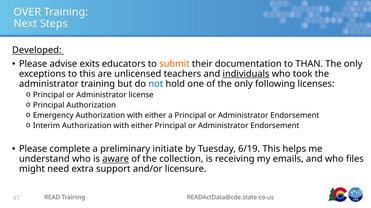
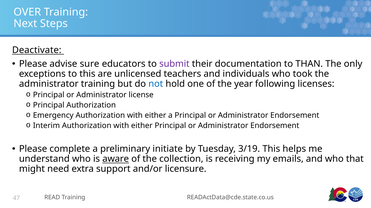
Developed: Developed -> Deactivate
exits: exits -> sure
submit colour: orange -> purple
individuals underline: present -> none
of the only: only -> year
6/19: 6/19 -> 3/19
files: files -> that
